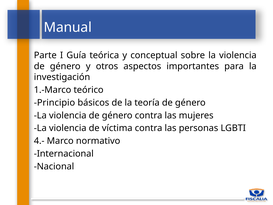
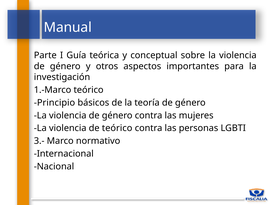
de víctima: víctima -> teórico
4.-: 4.- -> 3.-
